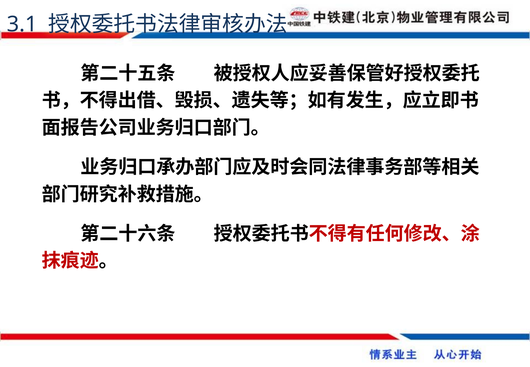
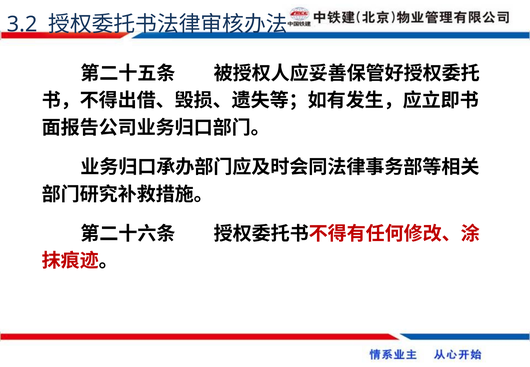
3.1: 3.1 -> 3.2
